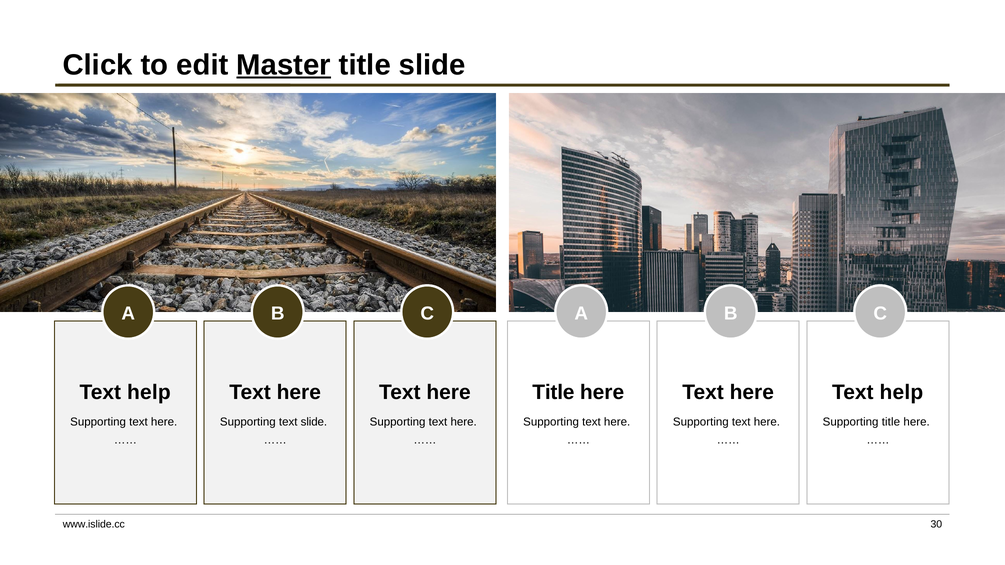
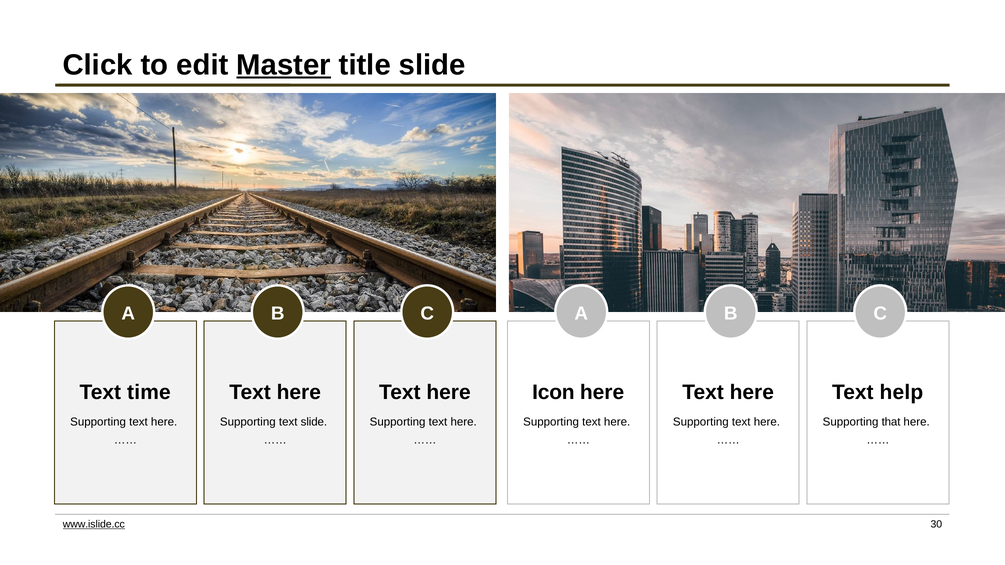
help at (149, 393): help -> time
Title at (553, 393): Title -> Icon
Supporting title: title -> that
www.islide.cc underline: none -> present
